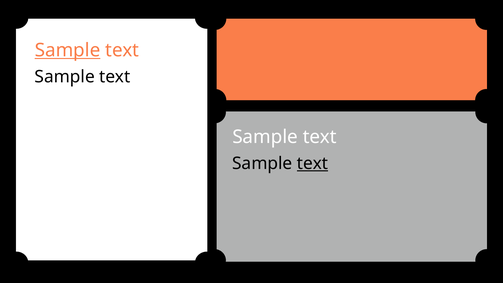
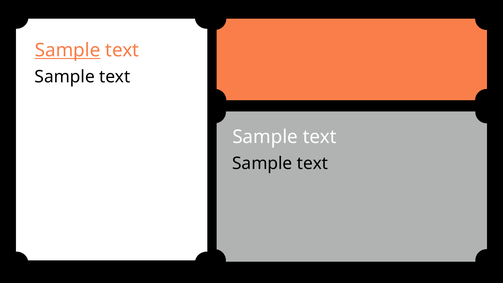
text at (312, 163) underline: present -> none
